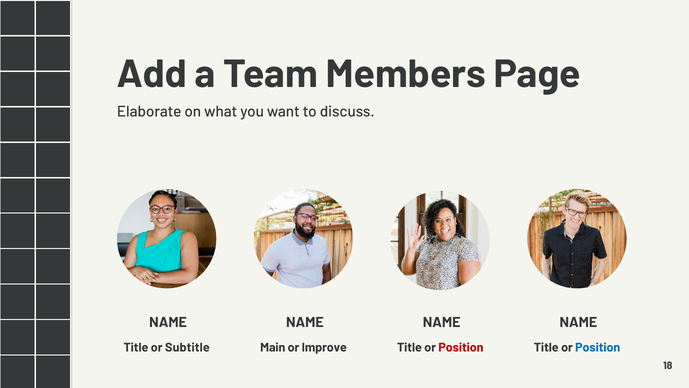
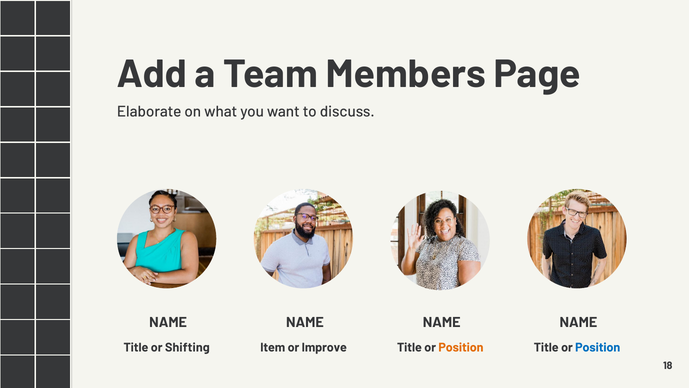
Subtitle: Subtitle -> Shifting
Main: Main -> Item
Position at (461, 347) colour: red -> orange
